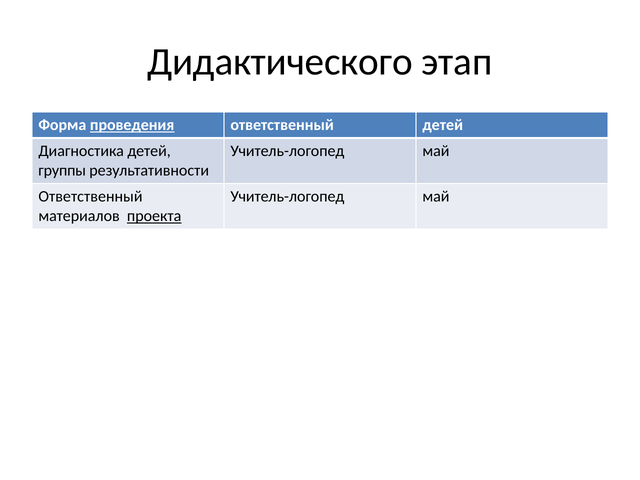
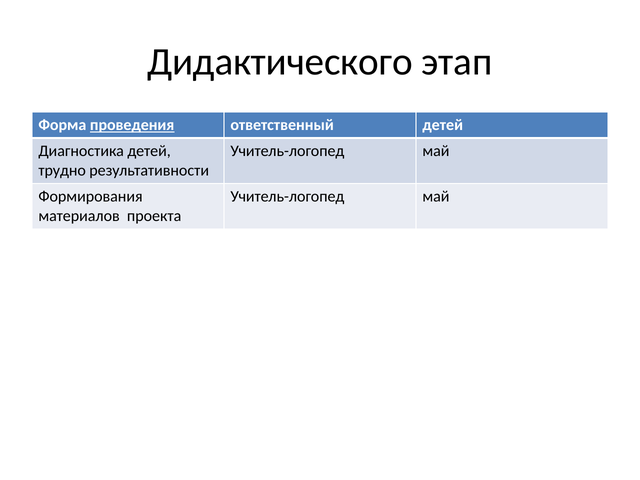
группы: группы -> трудно
Ответственный at (90, 197): Ответственный -> Формирования
проекта underline: present -> none
